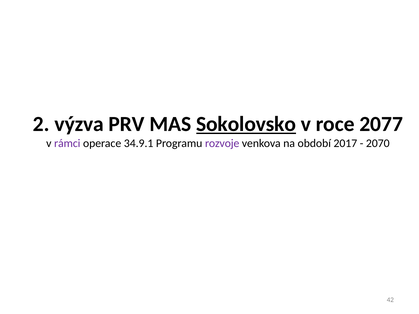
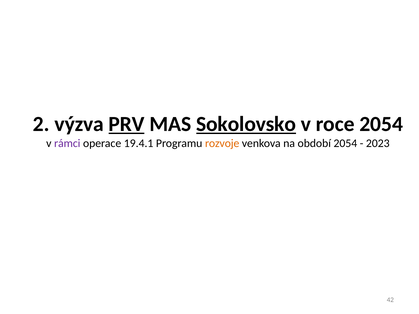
PRV underline: none -> present
roce 2077: 2077 -> 2054
34.9.1: 34.9.1 -> 19.4.1
rozvoje colour: purple -> orange
období 2017: 2017 -> 2054
2070: 2070 -> 2023
